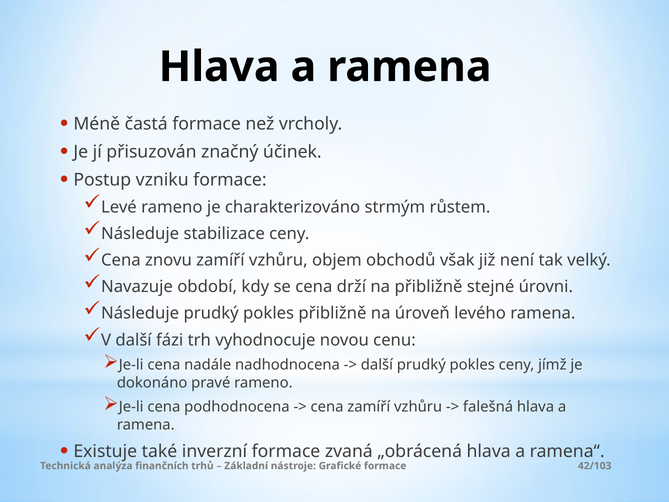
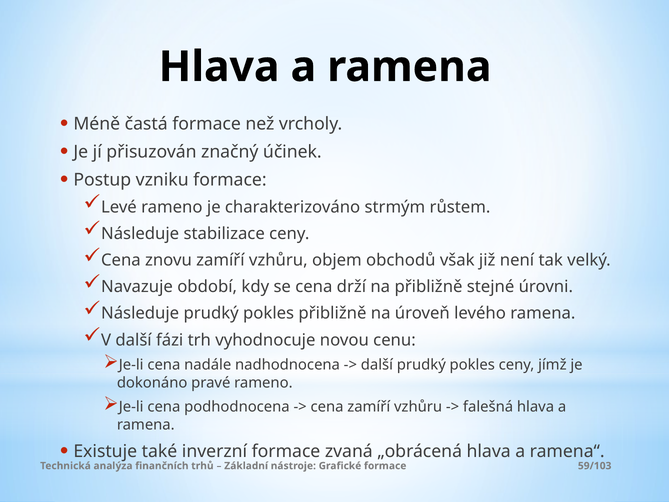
42/103: 42/103 -> 59/103
